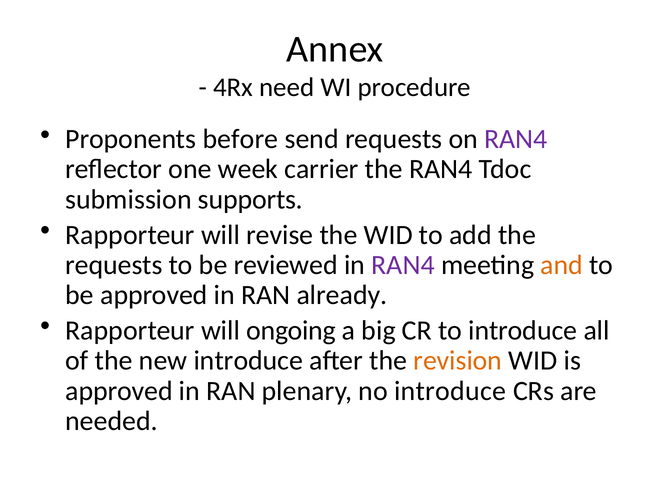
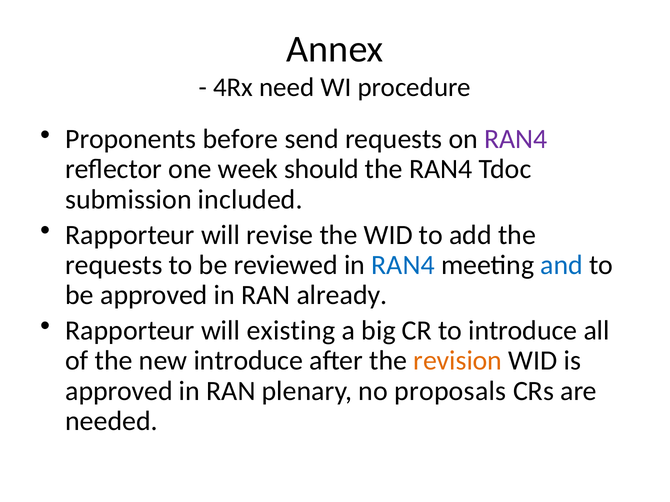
carrier: carrier -> should
supports: supports -> included
RAN4 at (403, 265) colour: purple -> blue
and colour: orange -> blue
ongoing: ongoing -> existing
no introduce: introduce -> proposals
